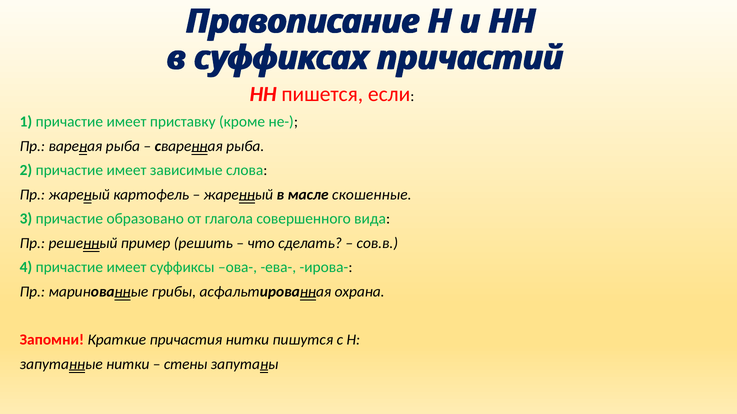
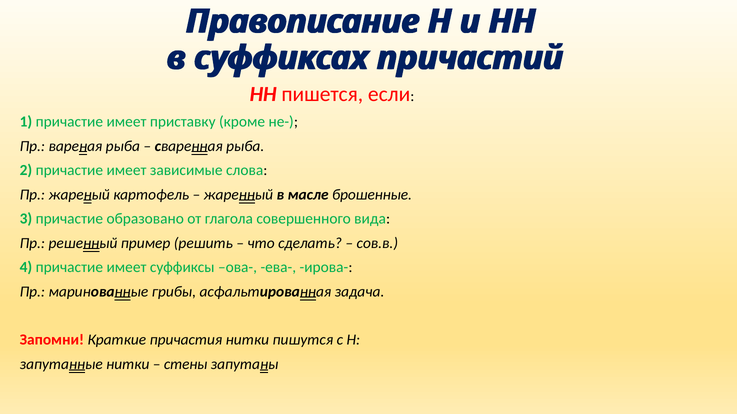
скошенные: скошенные -> брошенные
охрана: охрана -> задача
